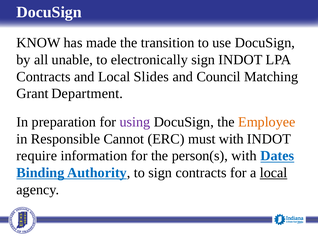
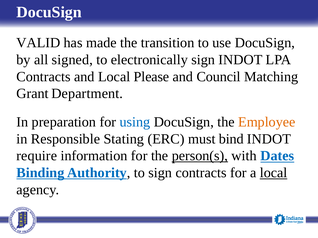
KNOW: KNOW -> VALID
unable: unable -> signed
Slides: Slides -> Please
using colour: purple -> blue
Cannot: Cannot -> Stating
must with: with -> bind
person(s underline: none -> present
